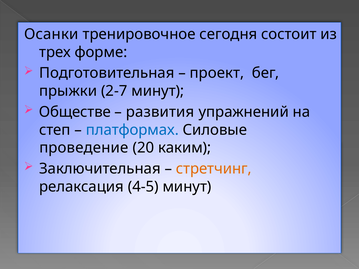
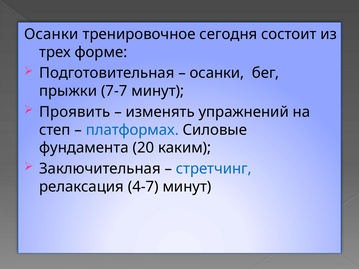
проект at (217, 73): проект -> осанки
2-7: 2-7 -> 7-7
Обществе: Обществе -> Проявить
развития: развития -> изменять
проведение: проведение -> фундамента
стретчинг colour: orange -> blue
4-5: 4-5 -> 4-7
